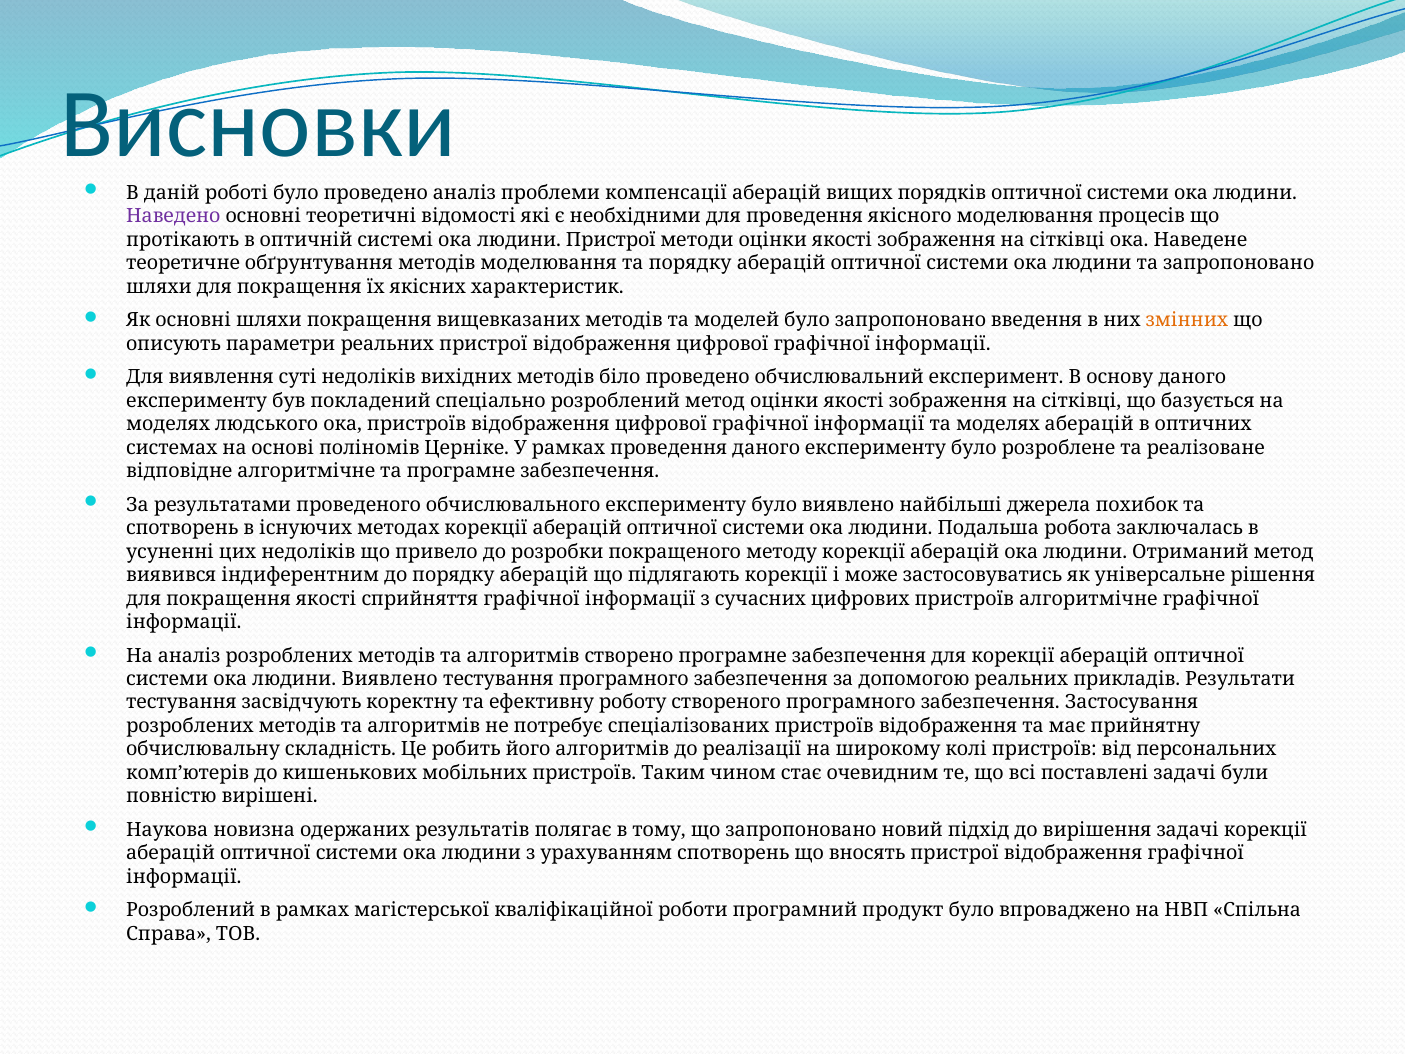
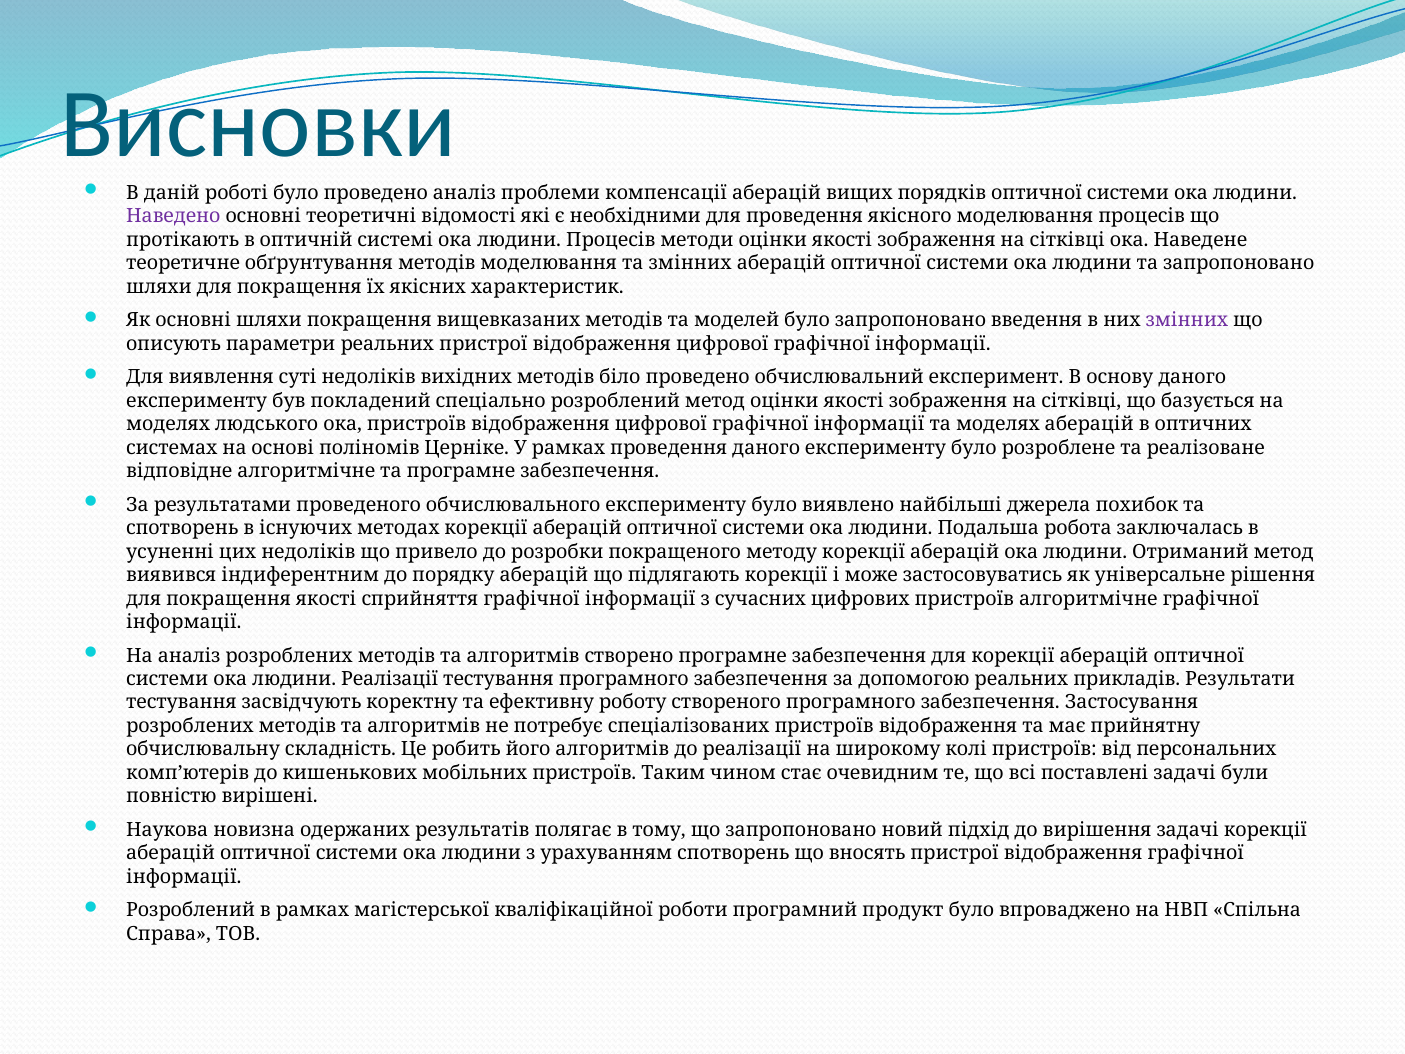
людини Пристрої: Пристрої -> Процесів
та порядку: порядку -> змінних
змінних at (1187, 320) colour: orange -> purple
людини Виявлено: Виявлено -> Реалізації
